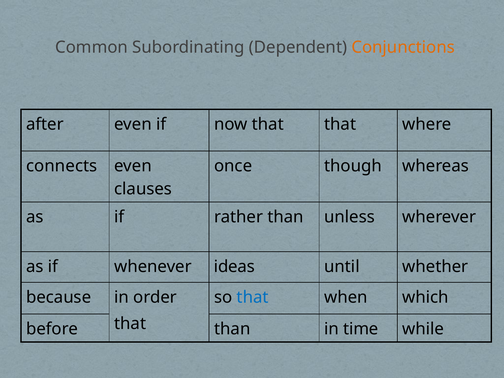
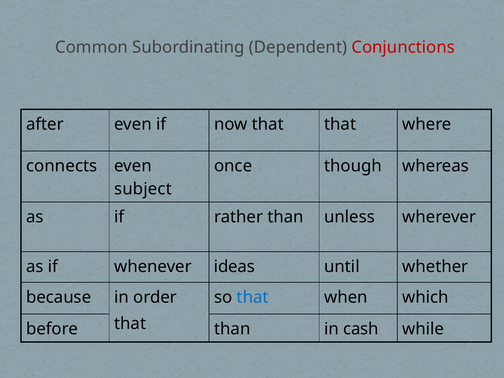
Conjunctions colour: orange -> red
clauses: clauses -> subject
time: time -> cash
